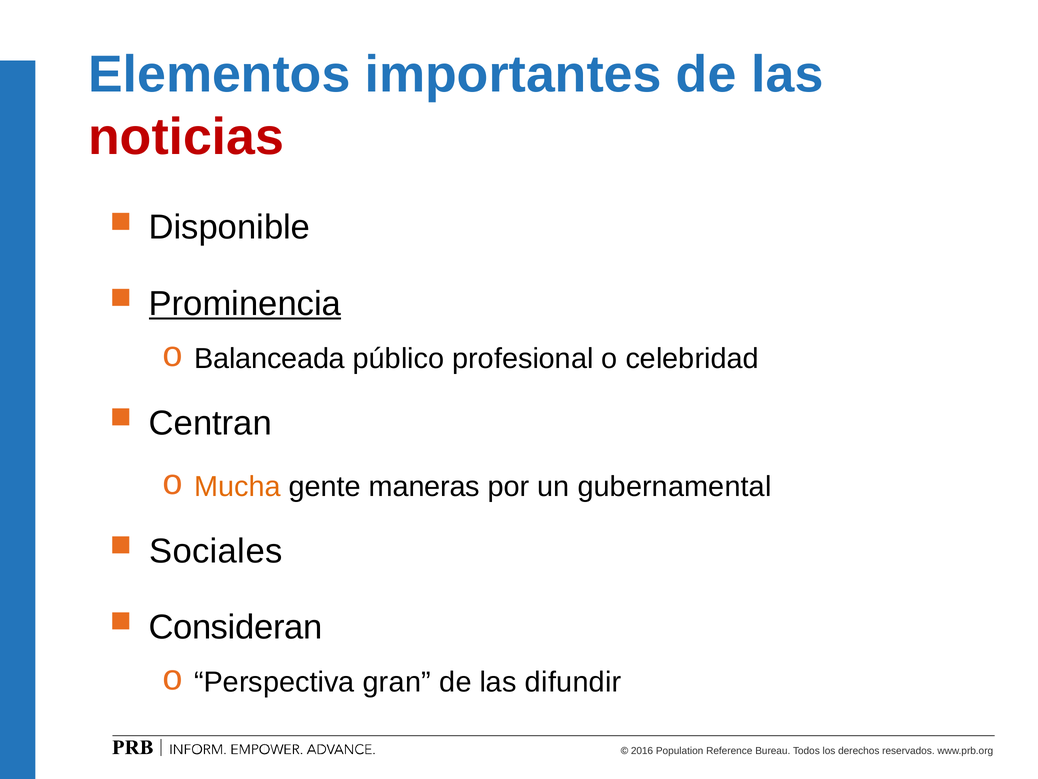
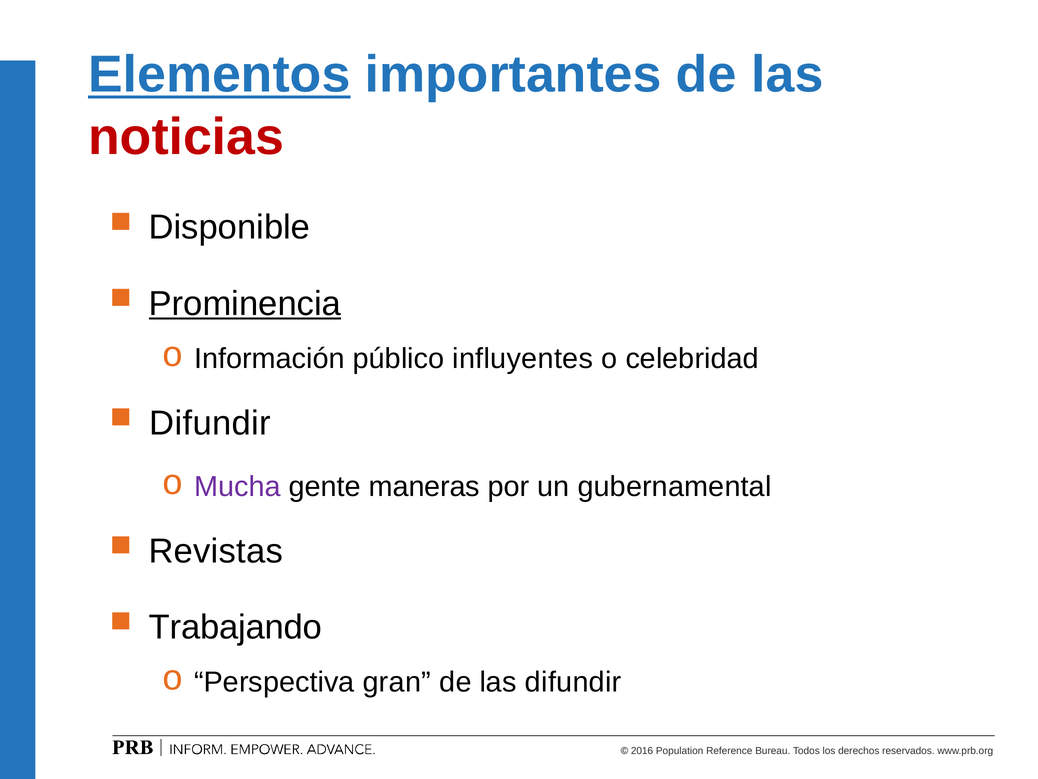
Elementos underline: none -> present
Balanceada: Balanceada -> Información
profesional: profesional -> influyentes
Centran at (210, 423): Centran -> Difundir
Mucha colour: orange -> purple
Sociales: Sociales -> Revistas
Consideran: Consideran -> Trabajando
